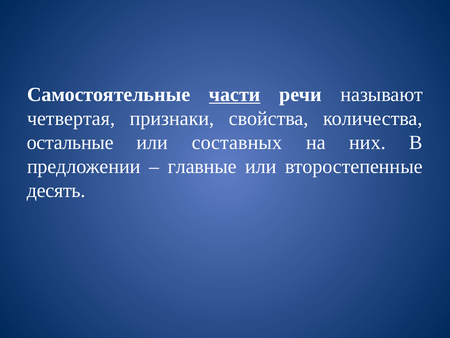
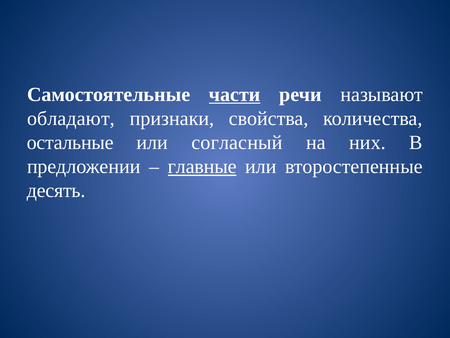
четвертая: четвертая -> обладают
составных: составных -> согласный
главные underline: none -> present
